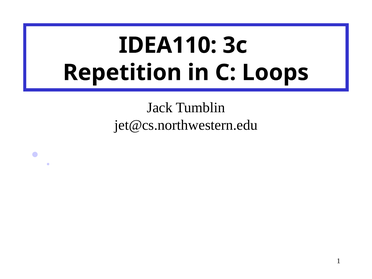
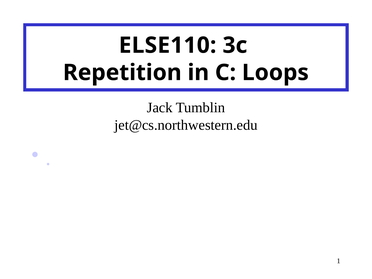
IDEA110: IDEA110 -> ELSE110
